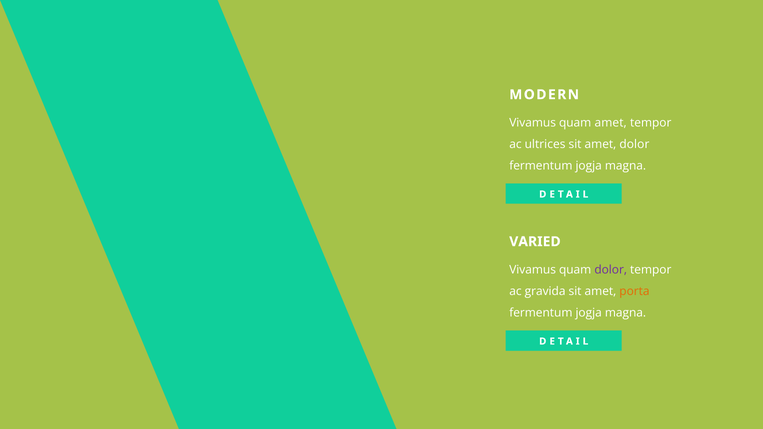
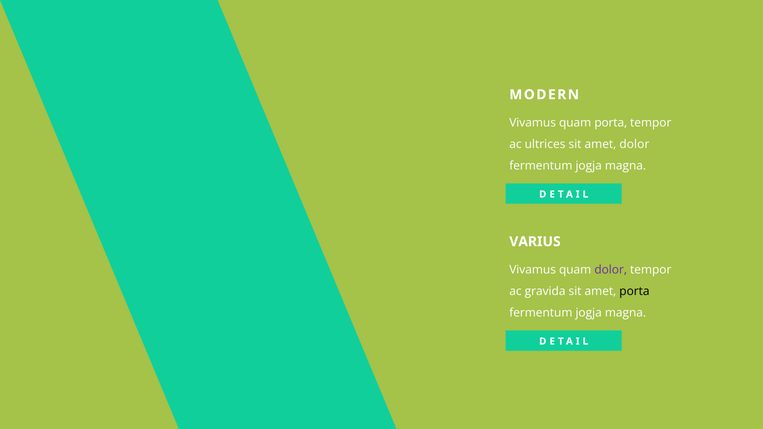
quam amet: amet -> porta
VARIED: VARIED -> VARIUS
porta at (634, 292) colour: orange -> black
